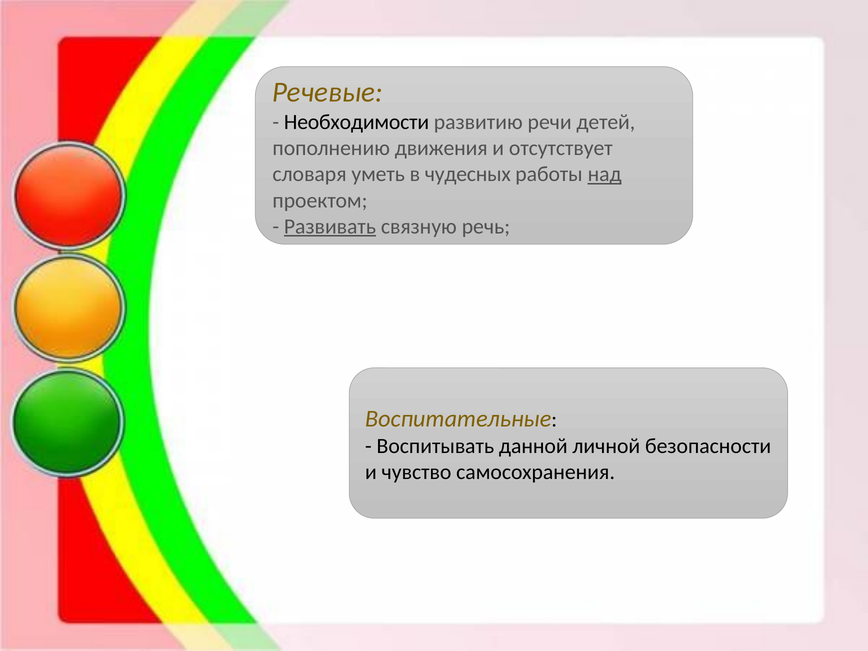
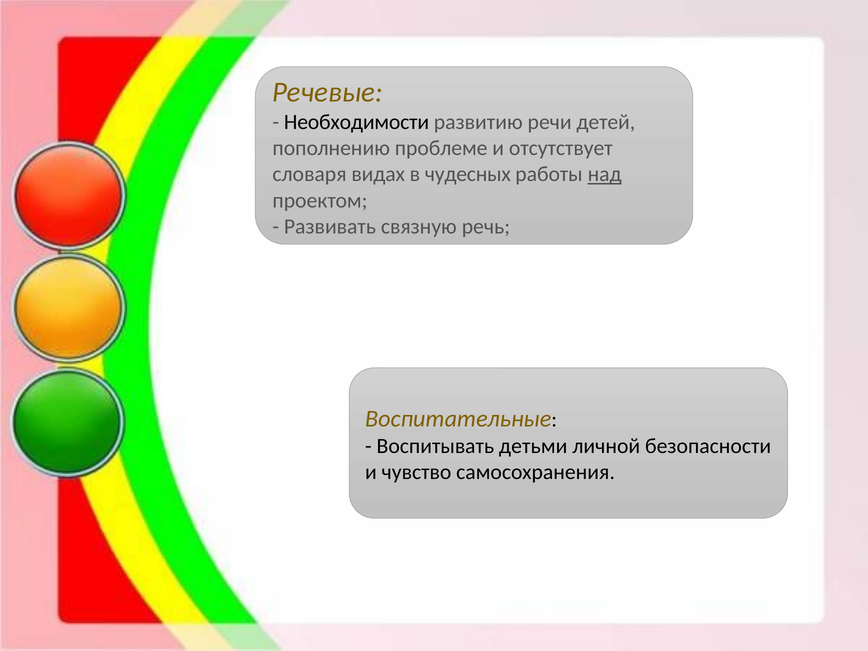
движения: движения -> проблеме
уметь: уметь -> видах
Развивать underline: present -> none
данной: данной -> детьми
